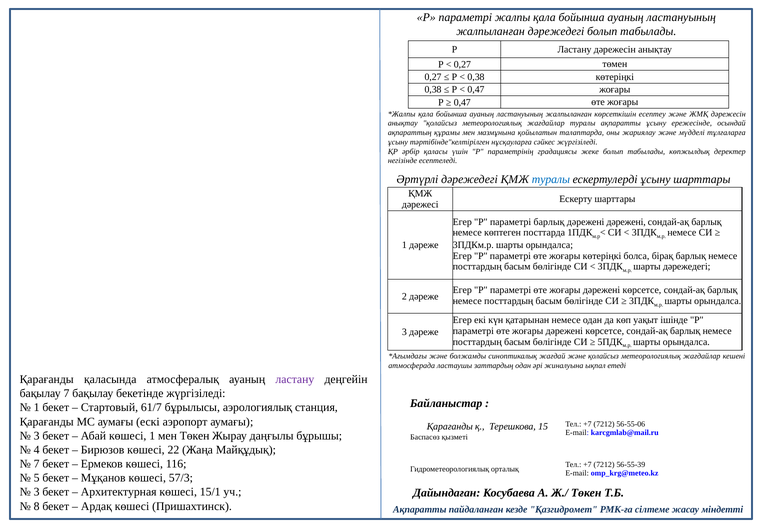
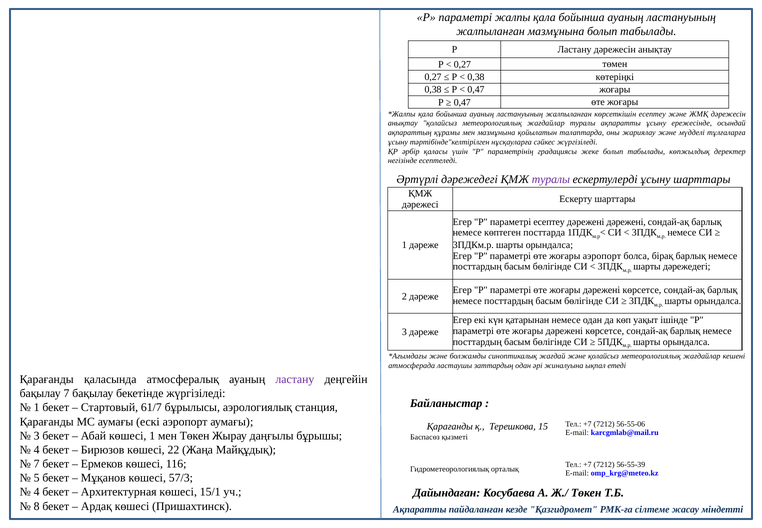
жалпыланған дәрежедегі: дәрежедегі -> мазмұнына
туралы at (551, 179) colour: blue -> purple
параметрі барлық: барлық -> есептеу
жоғары көтеріңкі: көтеріңкі -> аэропорт
3 at (37, 492): 3 -> 4
